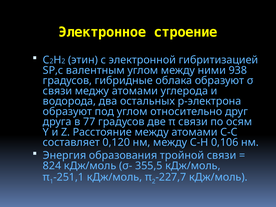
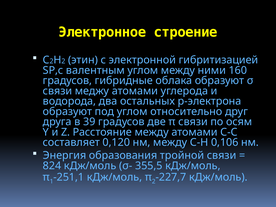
938: 938 -> 160
77: 77 -> 39
